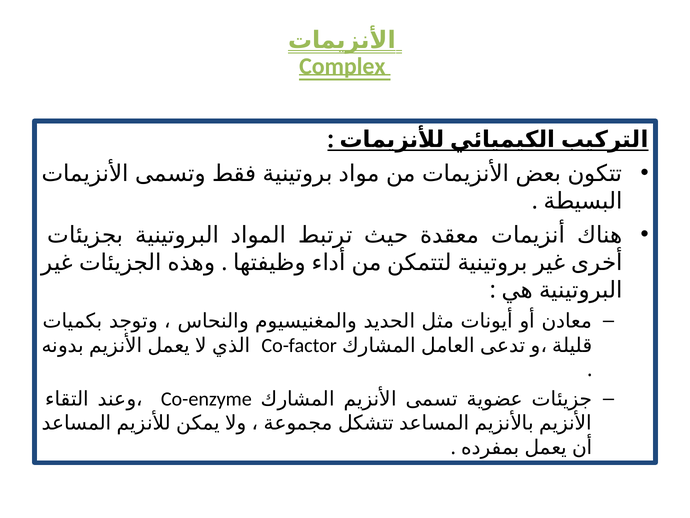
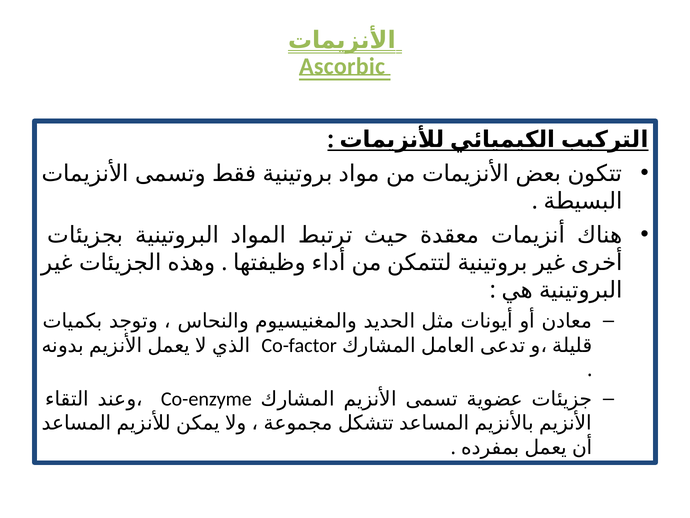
Complex: Complex -> Ascorbic
